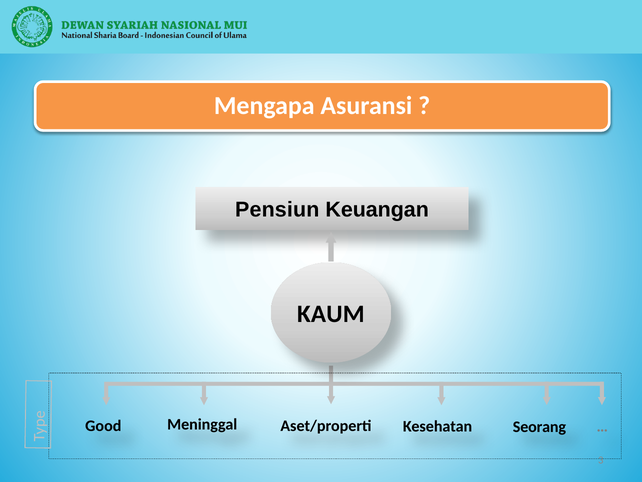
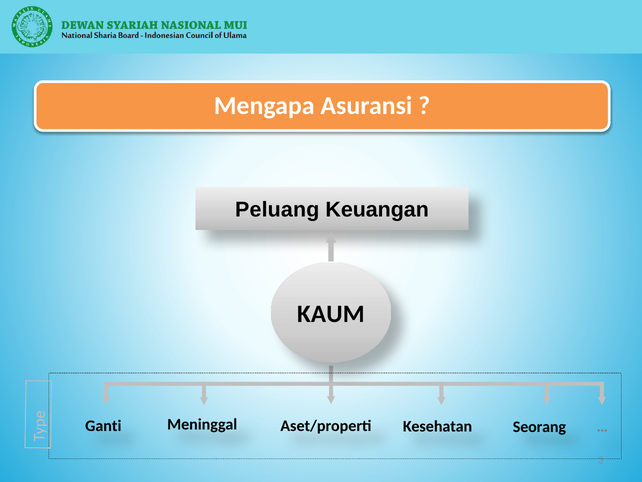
Pensiun: Pensiun -> Peluang
Good: Good -> Ganti
